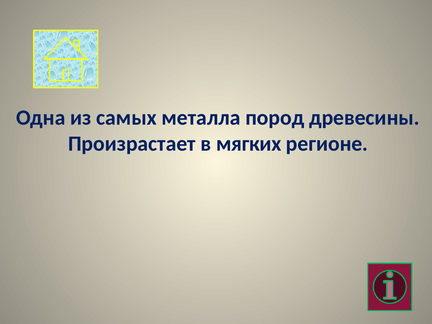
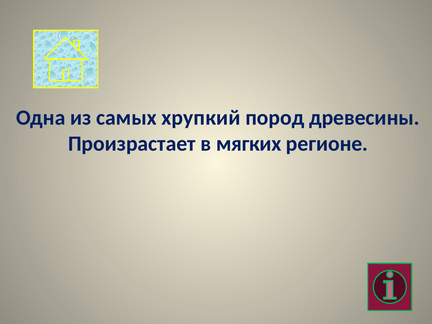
металла: металла -> хрупкий
